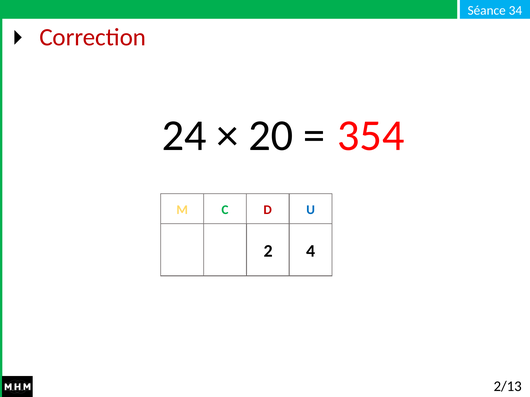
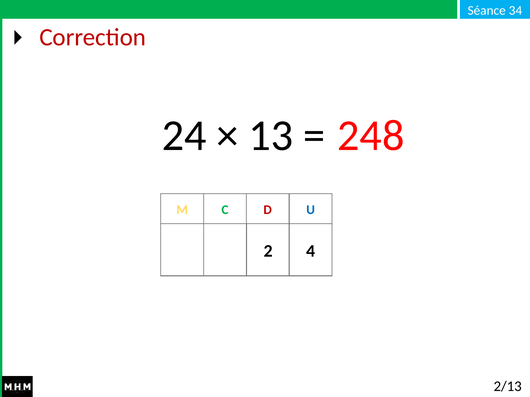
20: 20 -> 13
354: 354 -> 248
